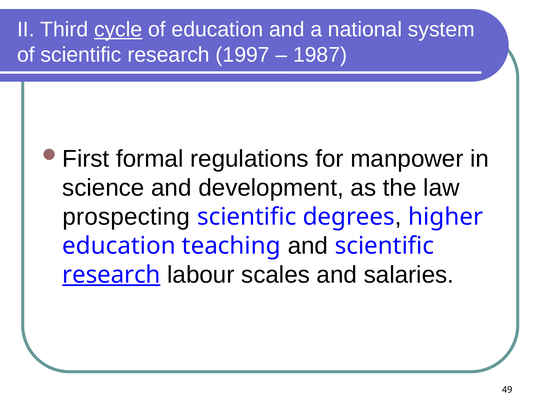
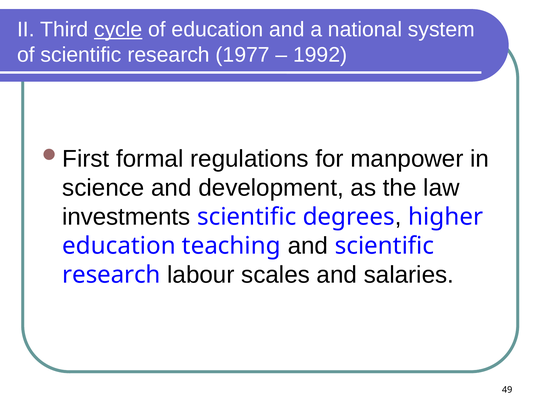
1997: 1997 -> 1977
1987: 1987 -> 1992
prospecting: prospecting -> investments
research at (111, 275) underline: present -> none
